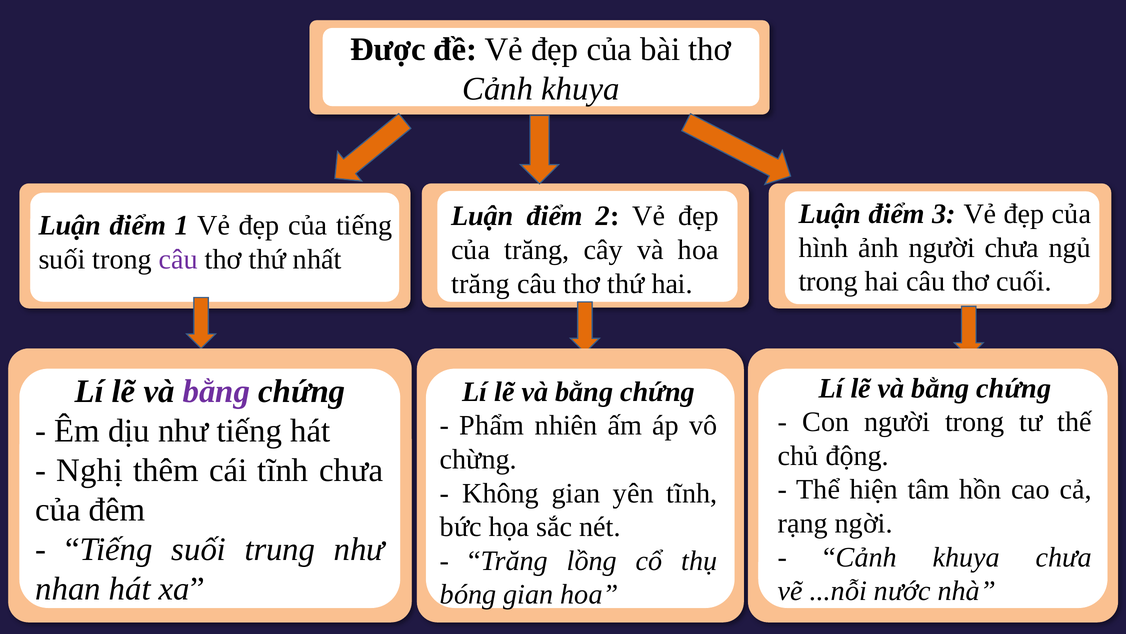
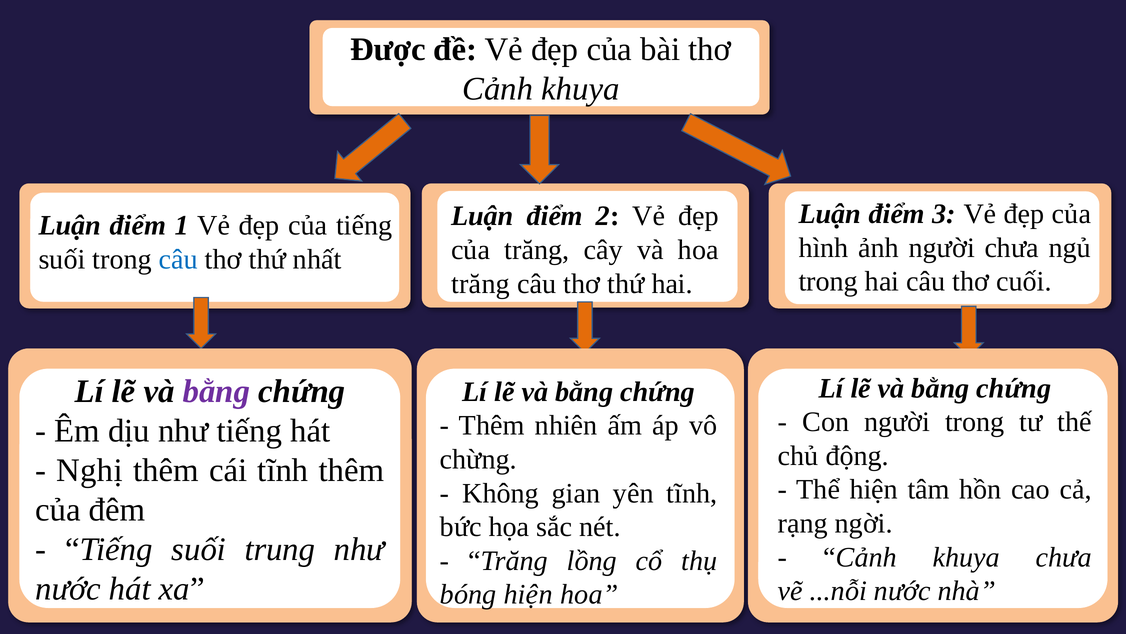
câu at (178, 259) colour: purple -> blue
Phẩm at (492, 425): Phẩm -> Thêm
tĩnh chưa: chưa -> thêm
nhan at (68, 588): nhan -> nước
bóng gian: gian -> hiện
